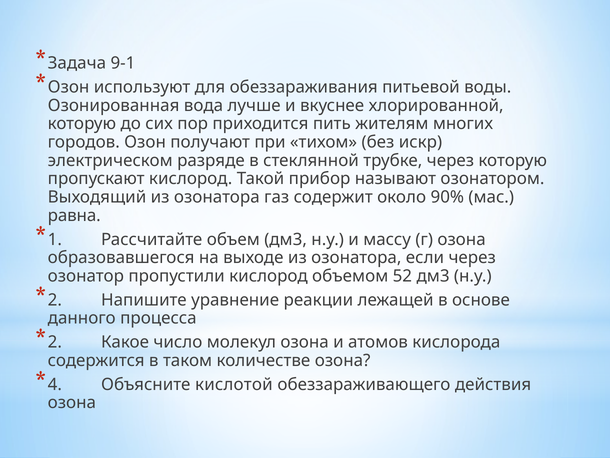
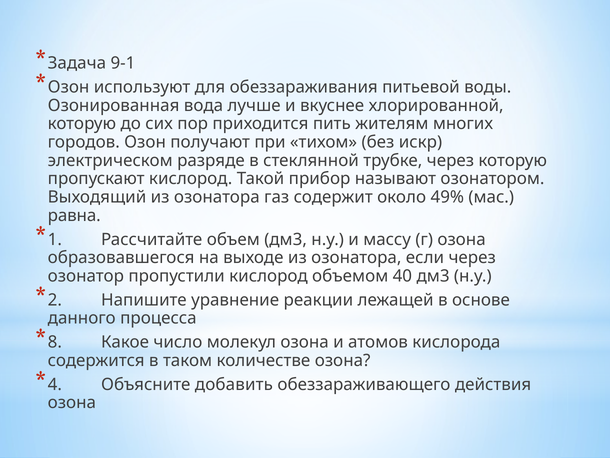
90%: 90% -> 49%
52: 52 -> 40
2 at (55, 342): 2 -> 8
кислотой: кислотой -> добавить
